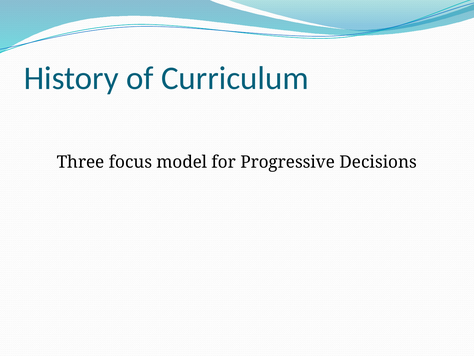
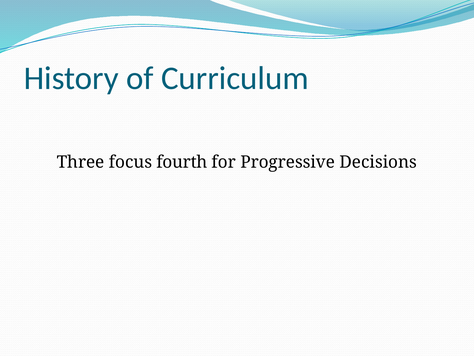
model: model -> fourth
